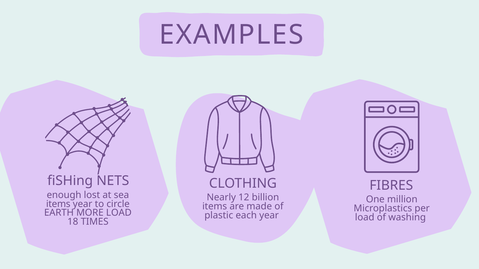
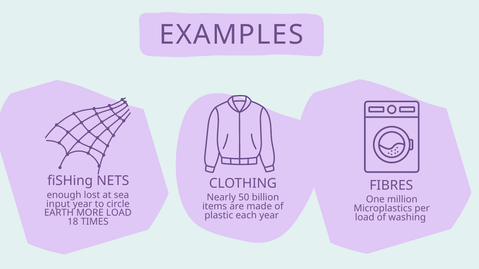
12: 12 -> 50
items at (58, 204): items -> input
